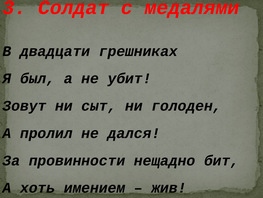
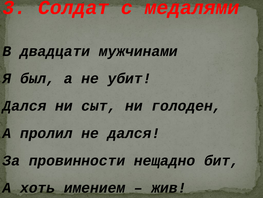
грешниках: грешниках -> мужчинами
Зовут at (24, 105): Зовут -> Дался
